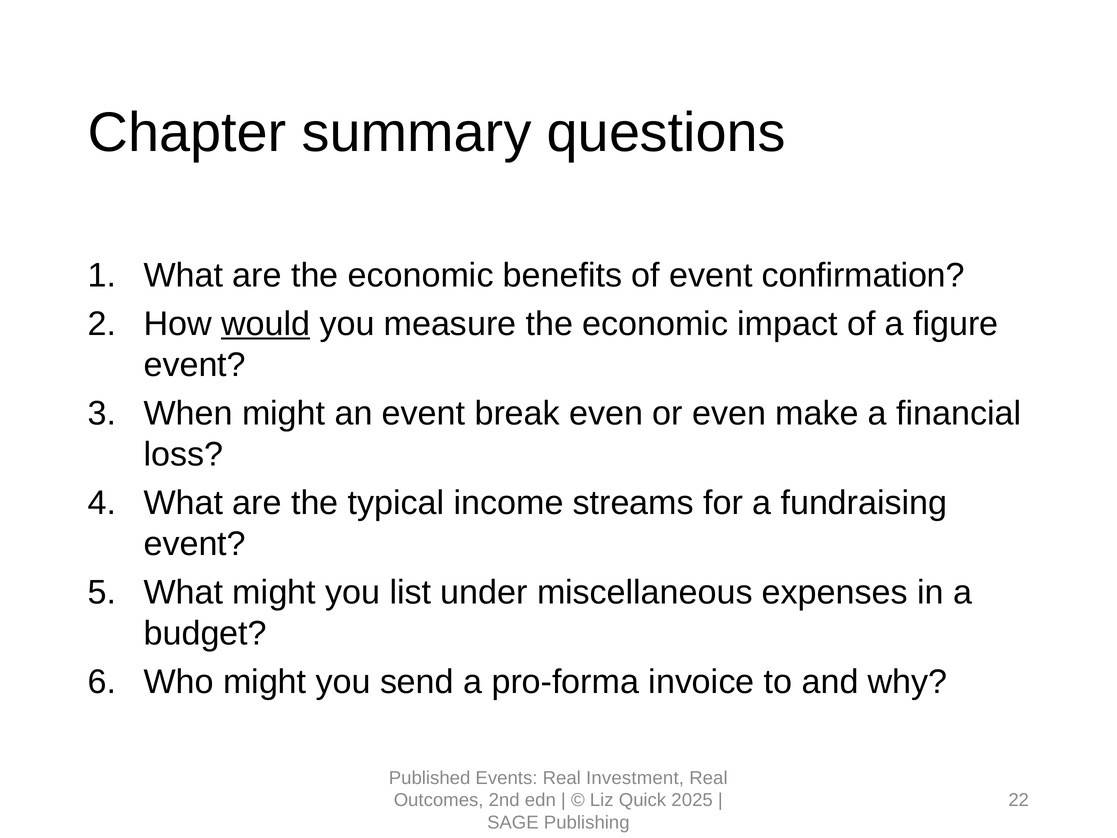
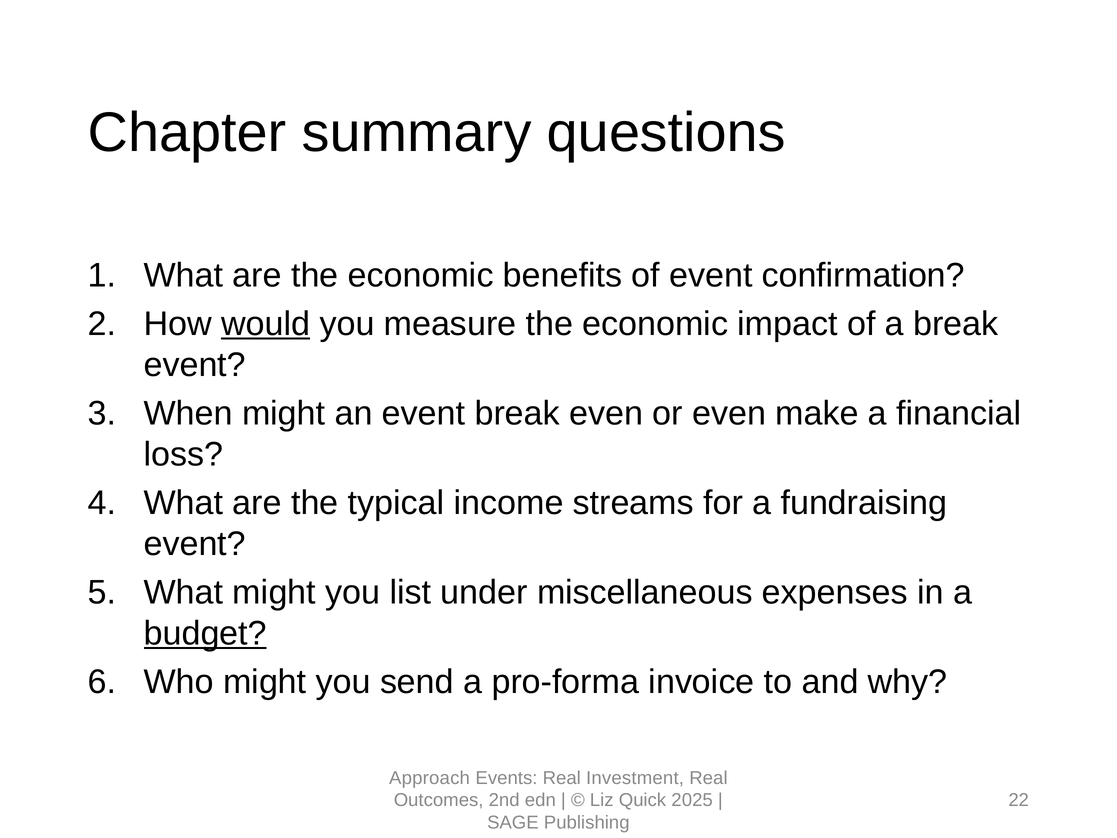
a figure: figure -> break
budget underline: none -> present
Published: Published -> Approach
